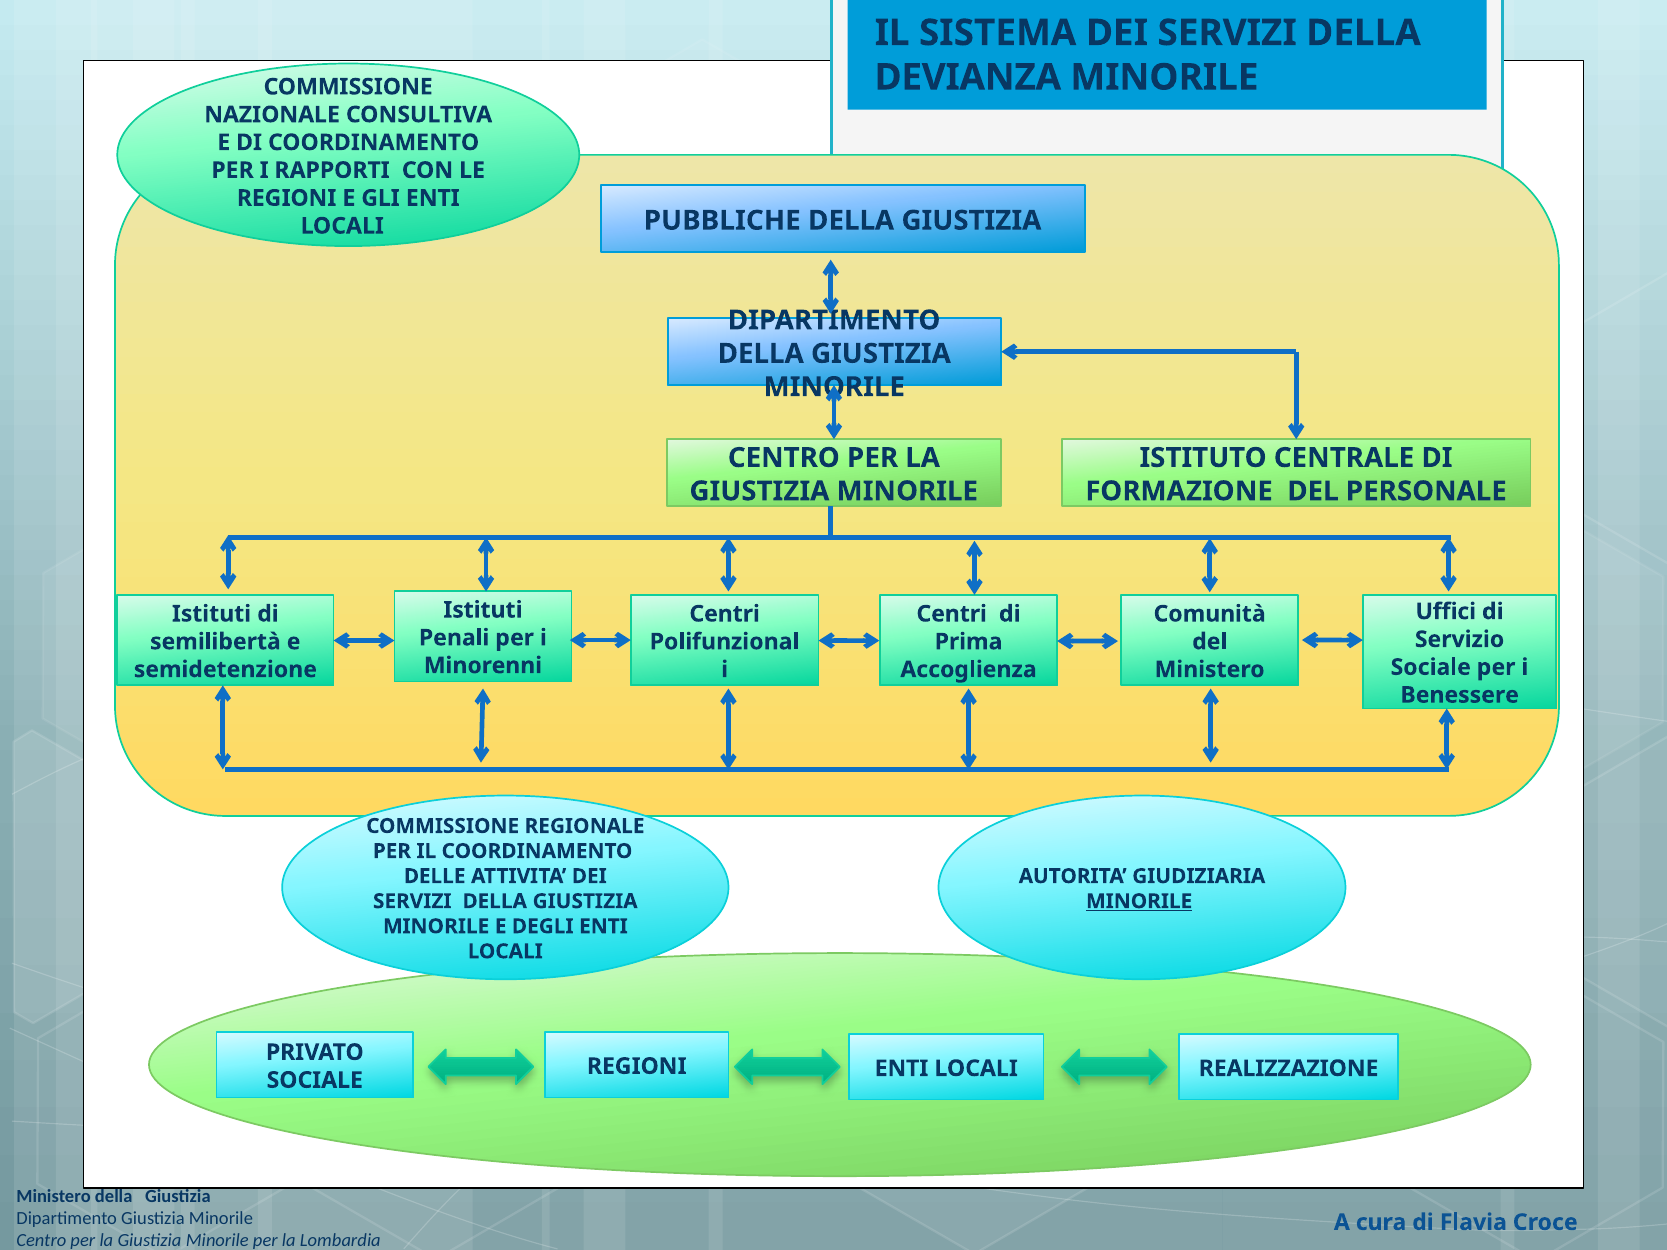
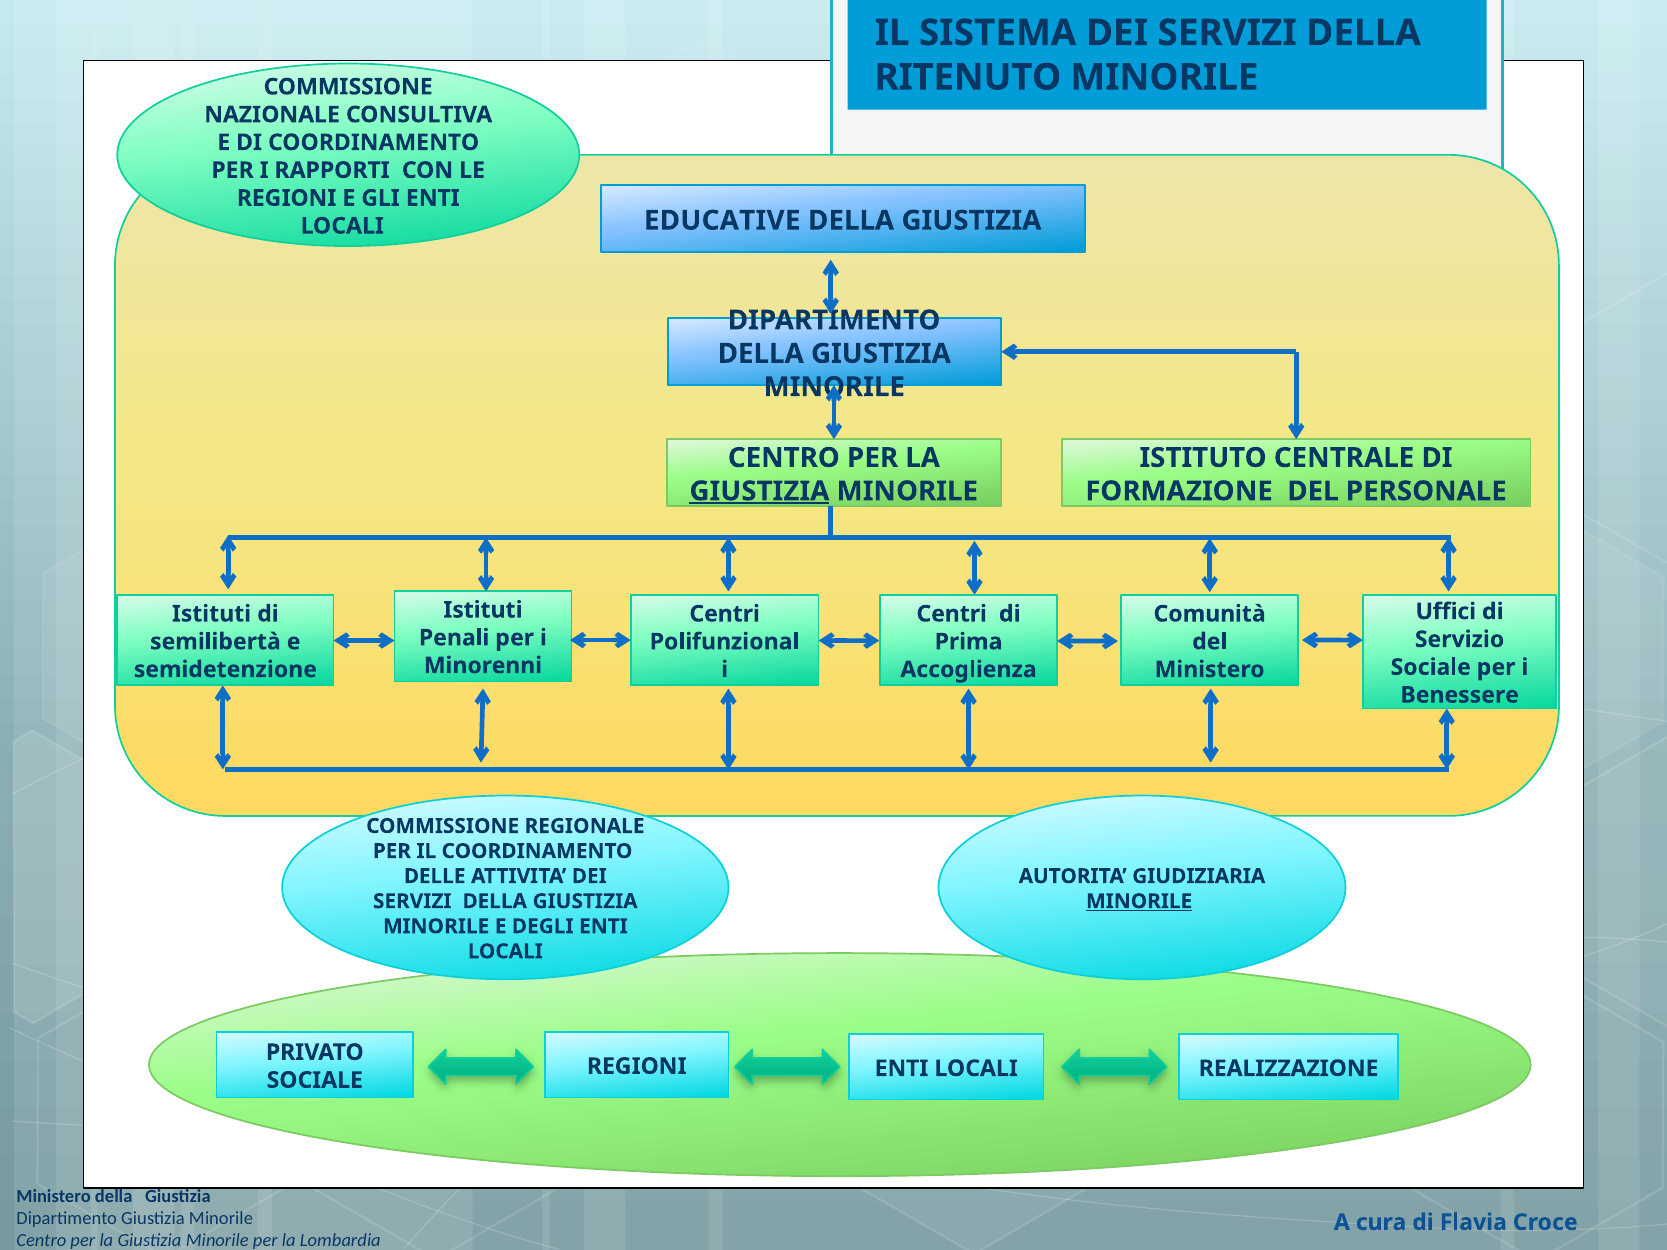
DEVIANZA: DEVIANZA -> RITENUTO
PUBBLICHE: PUBBLICHE -> EDUCATIVE
GIUSTIZIA at (759, 491) underline: none -> present
